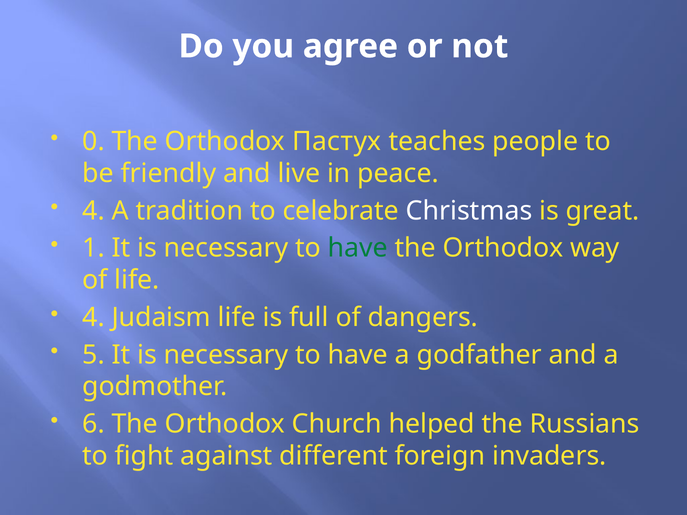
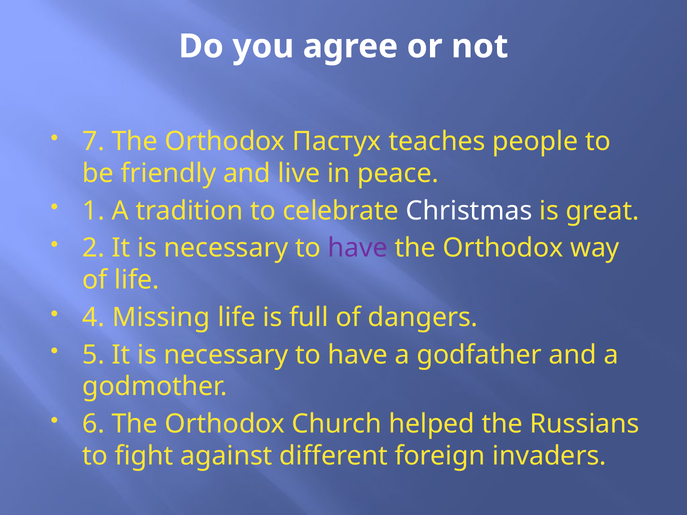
0: 0 -> 7
4 at (94, 211): 4 -> 1
1: 1 -> 2
have at (358, 248) colour: green -> purple
Judaism: Judaism -> Missing
